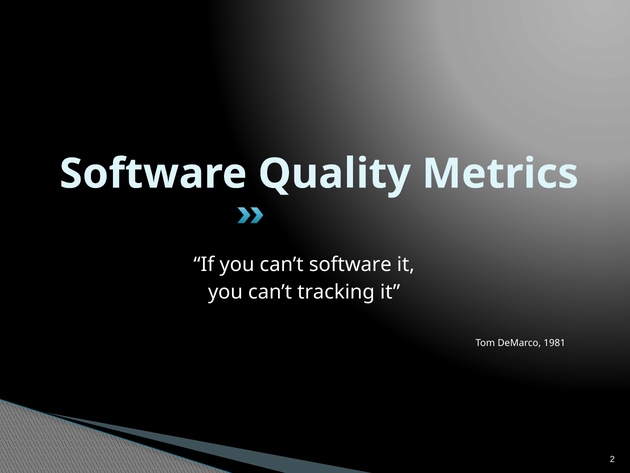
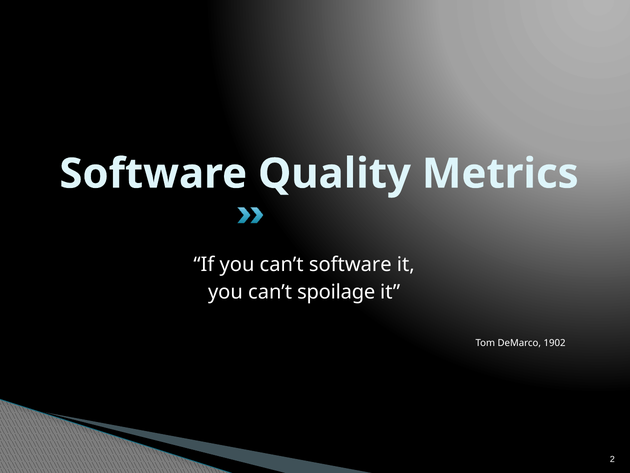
tracking: tracking -> spoilage
1981: 1981 -> 1902
